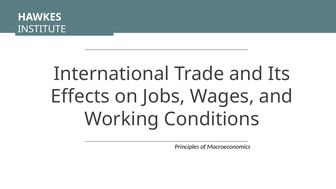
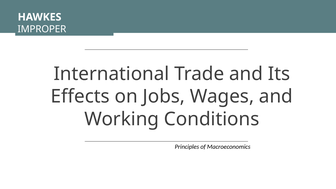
INSTITUTE: INSTITUTE -> IMPROPER
